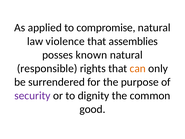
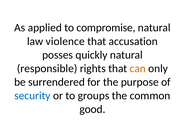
assemblies: assemblies -> accusation
known: known -> quickly
security colour: purple -> blue
dignity: dignity -> groups
